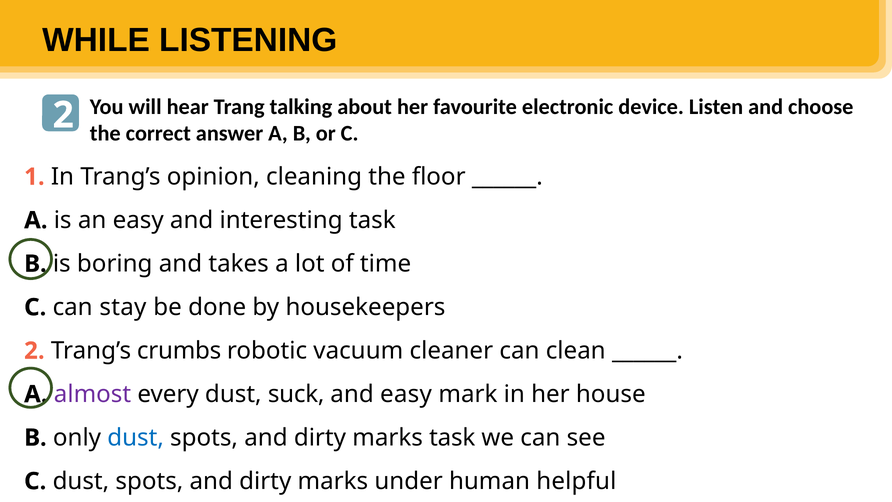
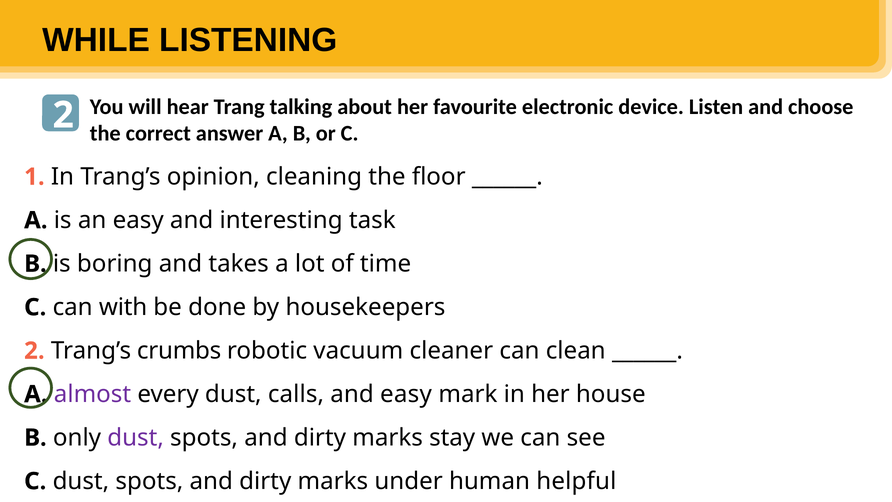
stay: stay -> with
suck: suck -> calls
dust at (136, 438) colour: blue -> purple
marks task: task -> stay
